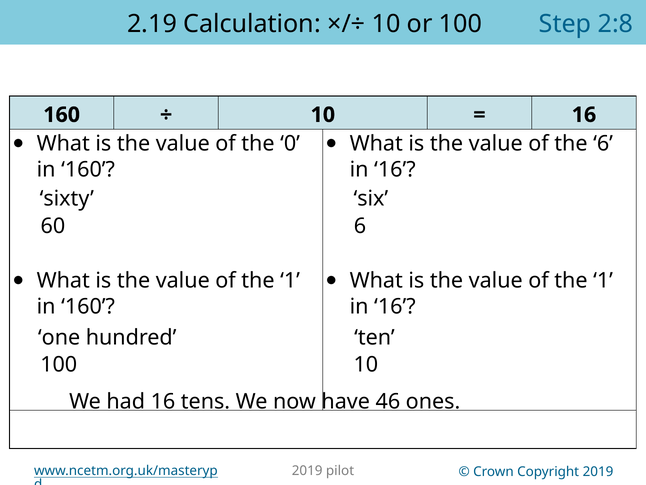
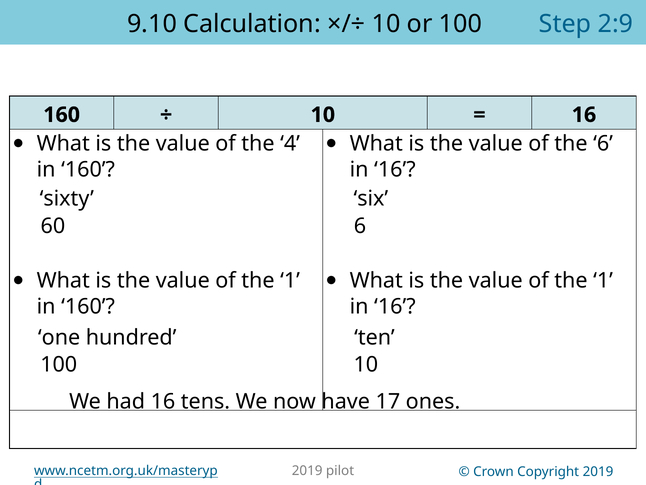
2.19: 2.19 -> 9.10
2:8: 2:8 -> 2:9
0: 0 -> 4
46: 46 -> 17
